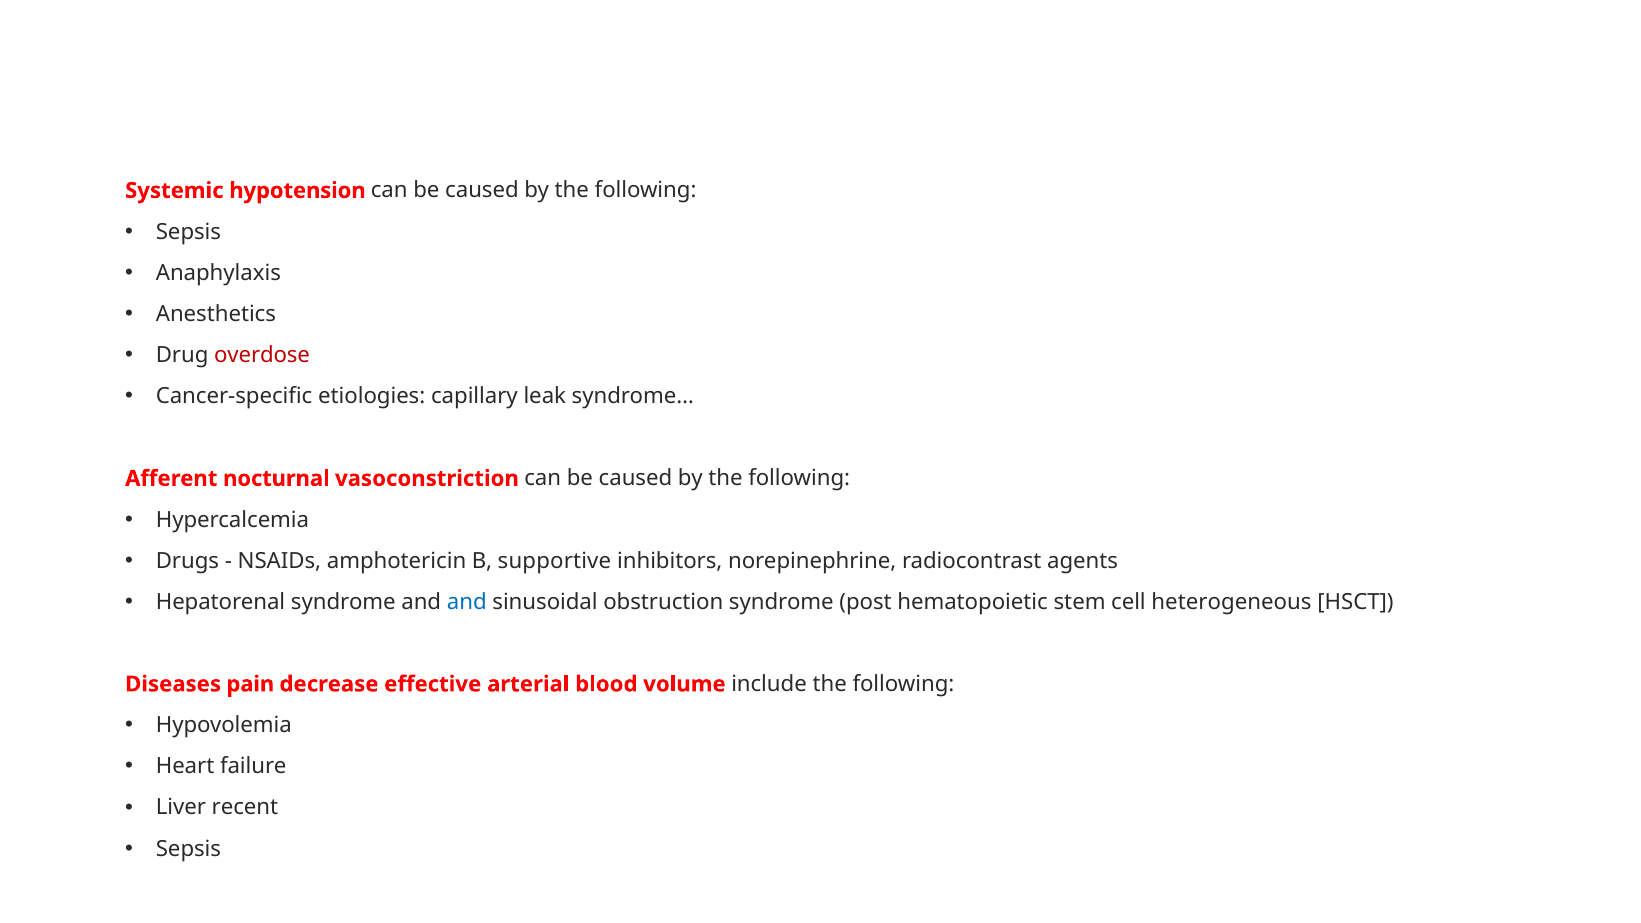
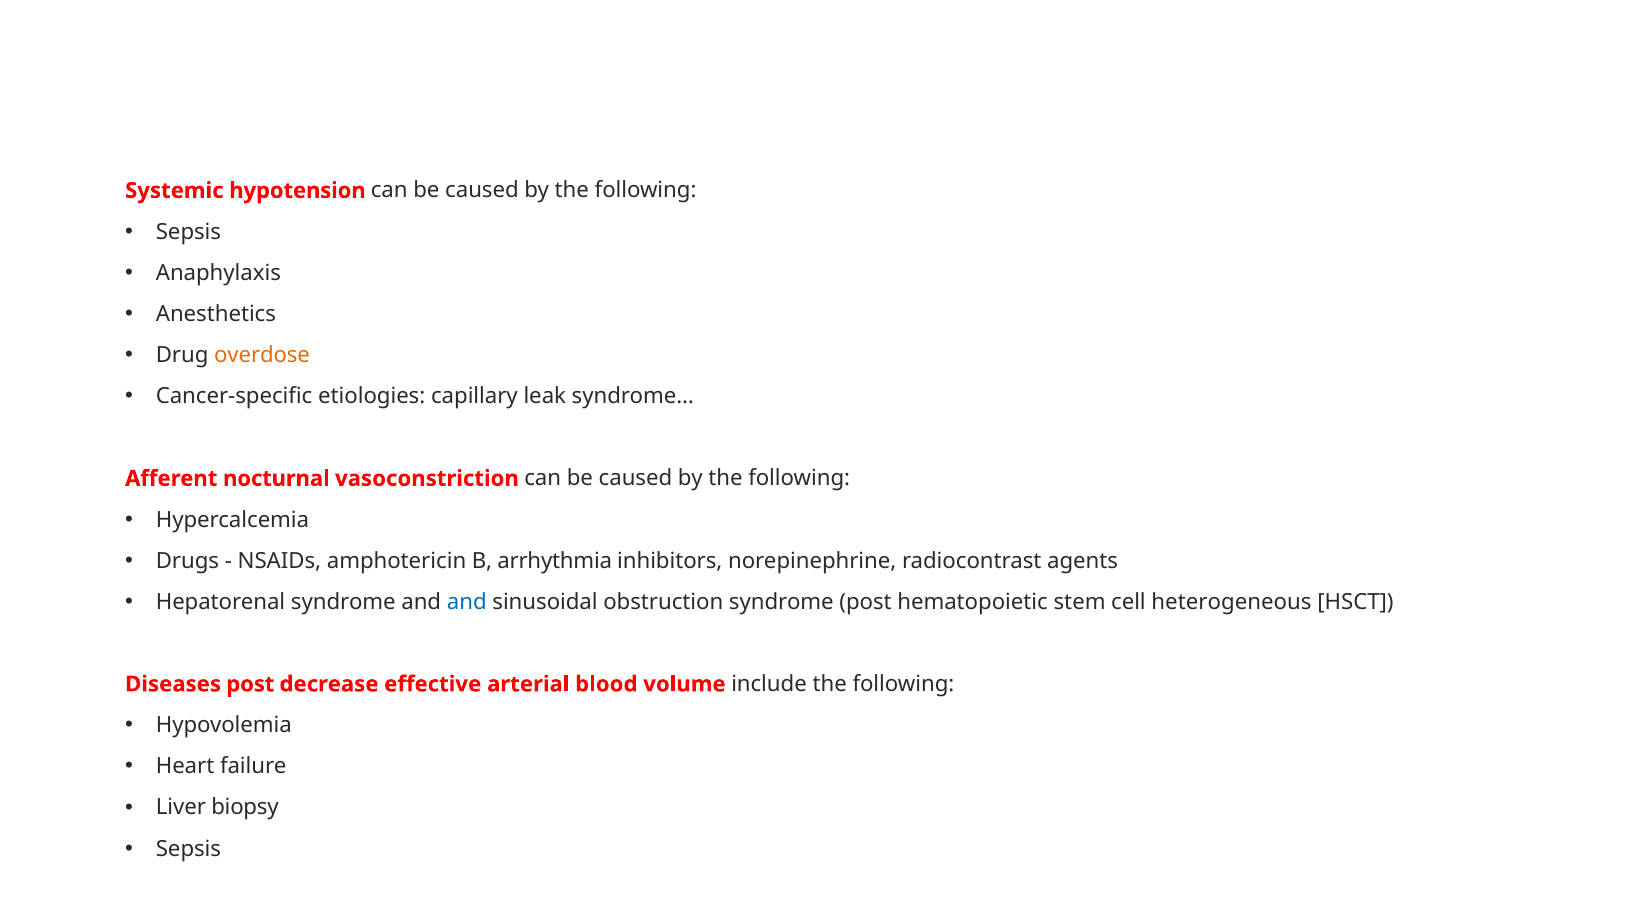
overdose colour: red -> orange
supportive: supportive -> arrhythmia
Diseases pain: pain -> post
recent: recent -> biopsy
